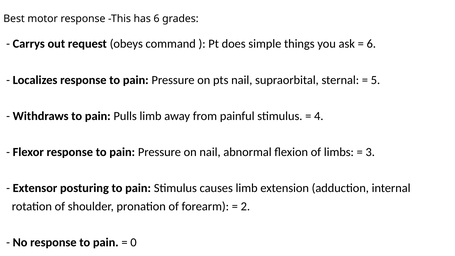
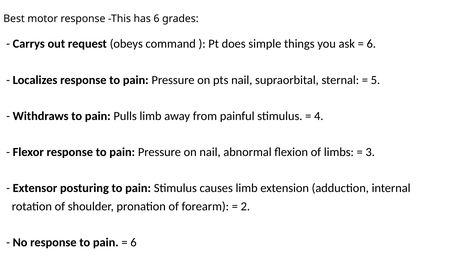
0 at (134, 242): 0 -> 6
